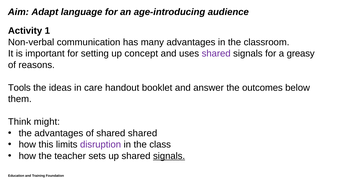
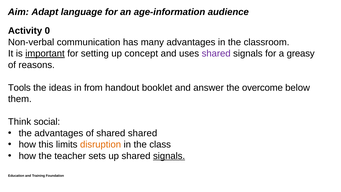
age-introducing: age-introducing -> age-information
1: 1 -> 0
important underline: none -> present
care: care -> from
outcomes: outcomes -> overcome
might: might -> social
disruption colour: purple -> orange
